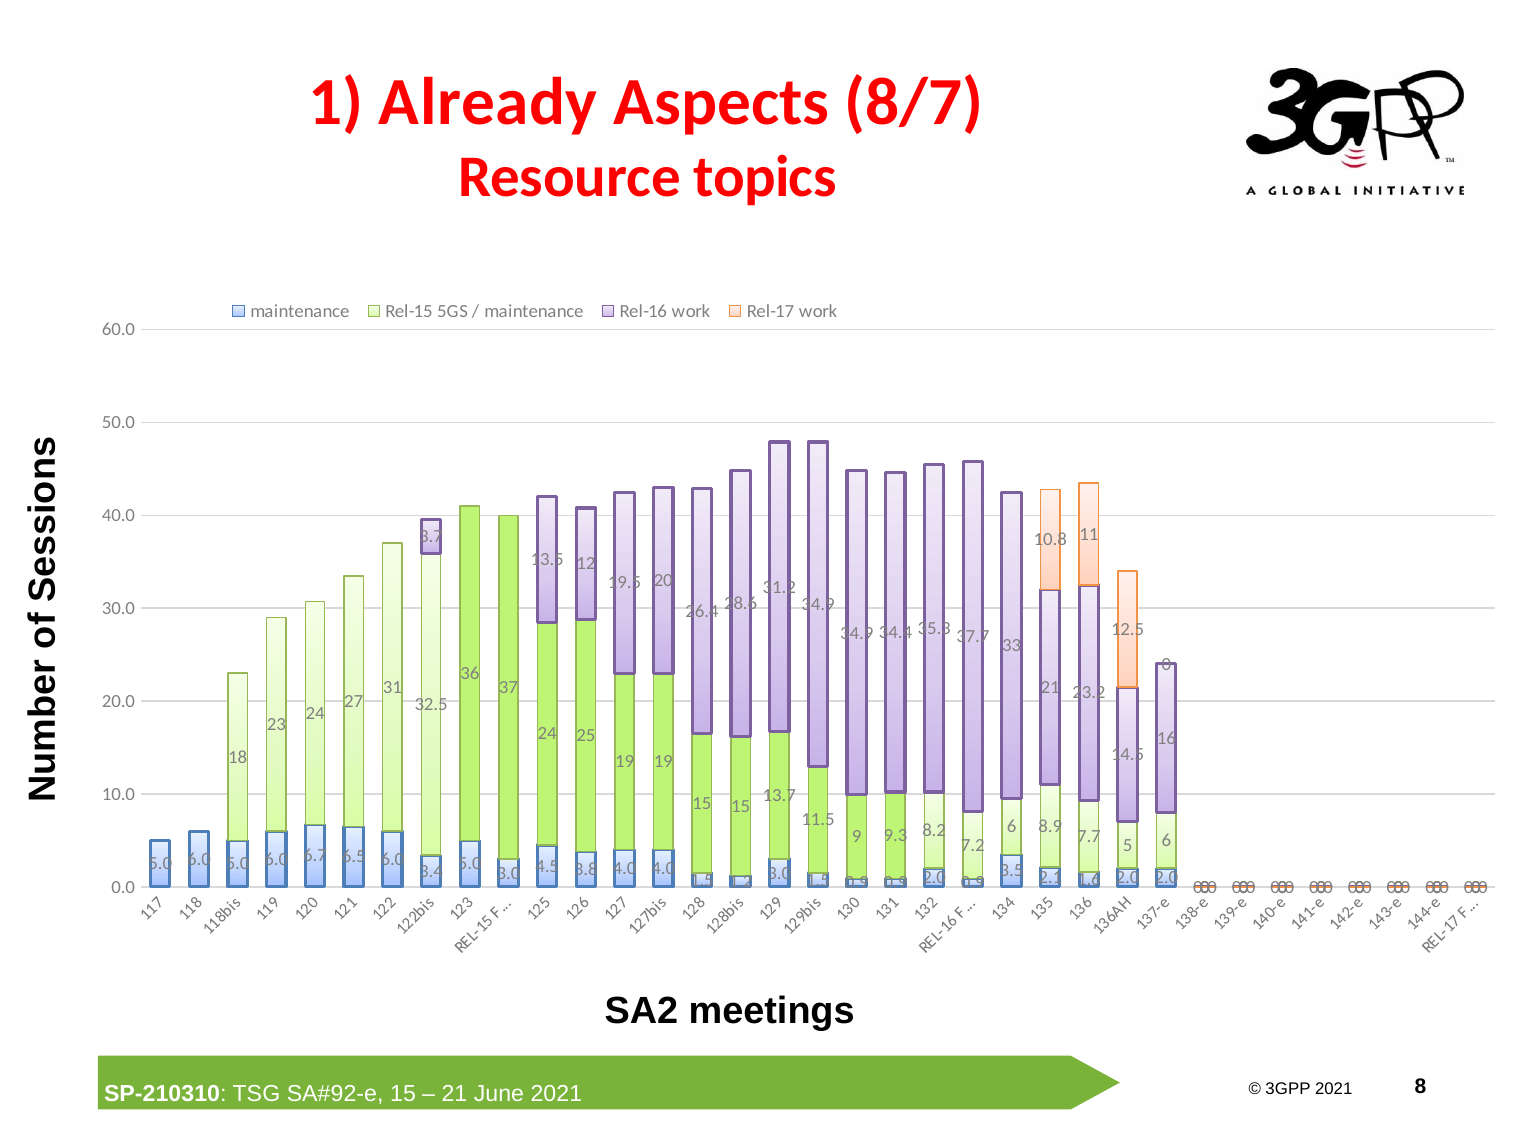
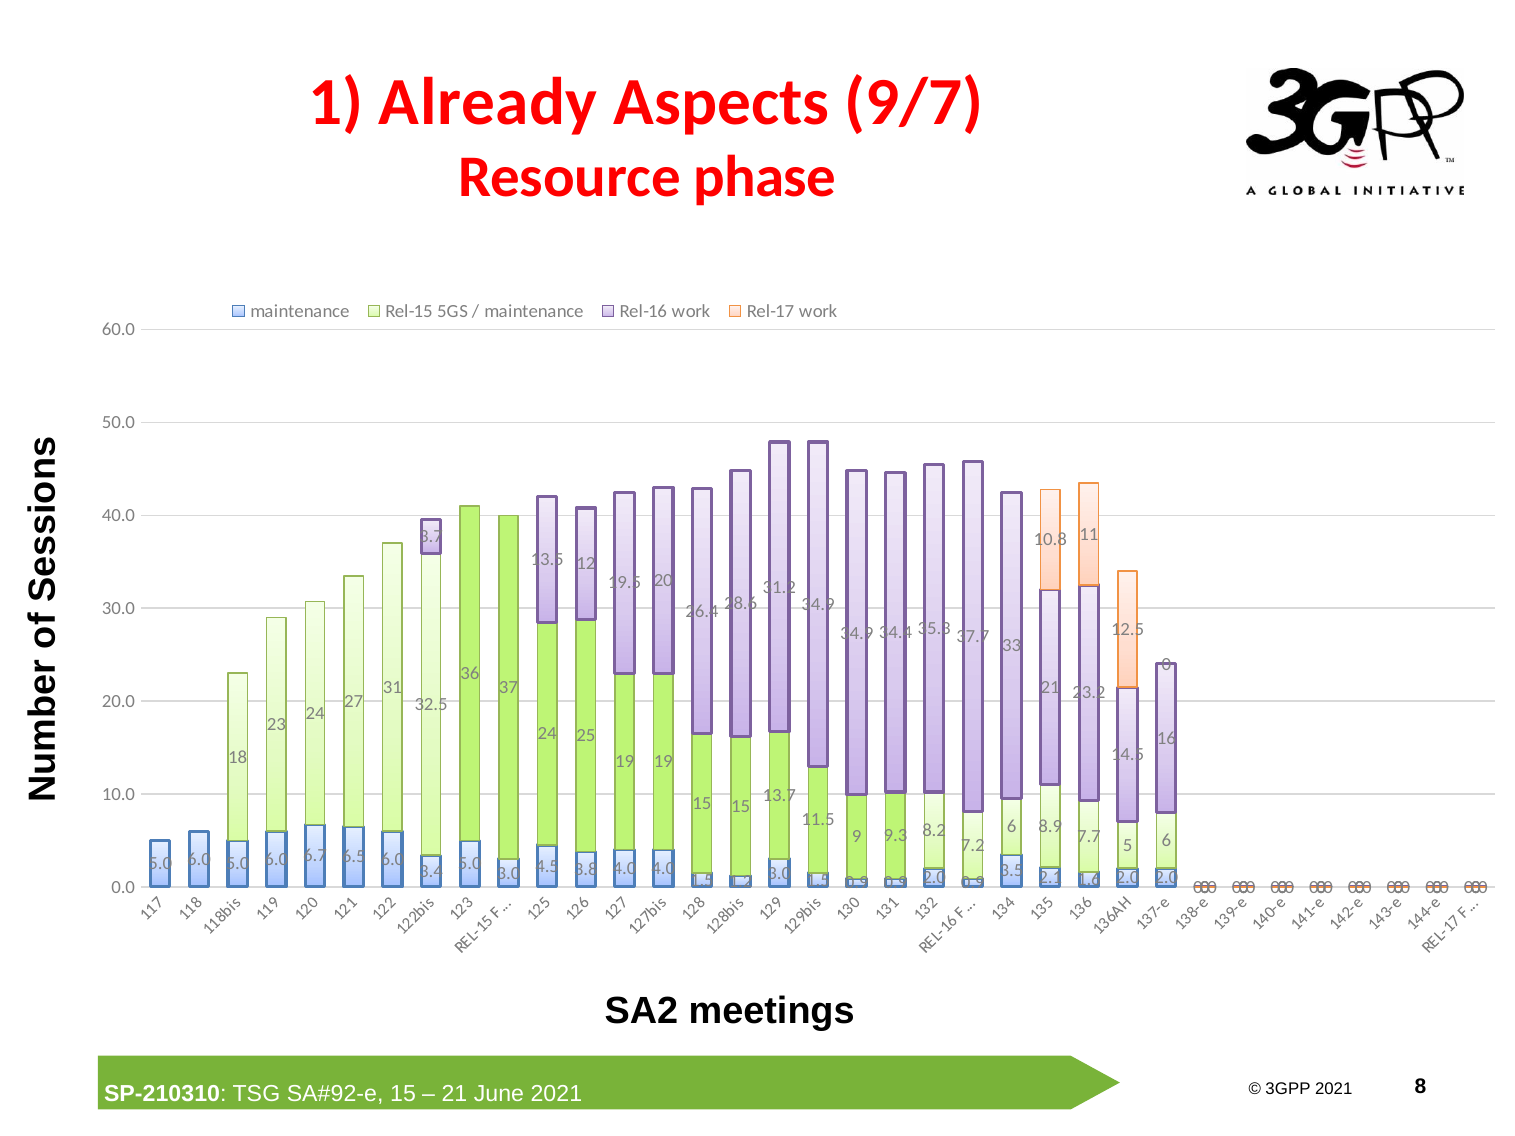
8/7: 8/7 -> 9/7
topics: topics -> phase
